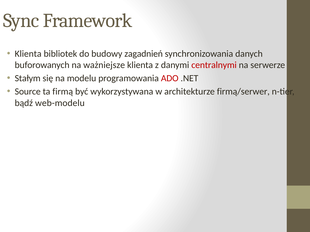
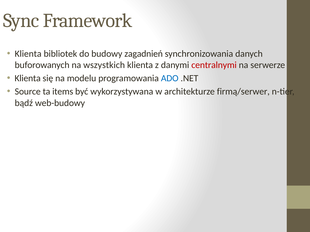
ważniejsze: ważniejsze -> wszystkich
Stałym at (28, 79): Stałym -> Klienta
ADO colour: red -> blue
firmą: firmą -> items
web-modelu: web-modelu -> web-budowy
